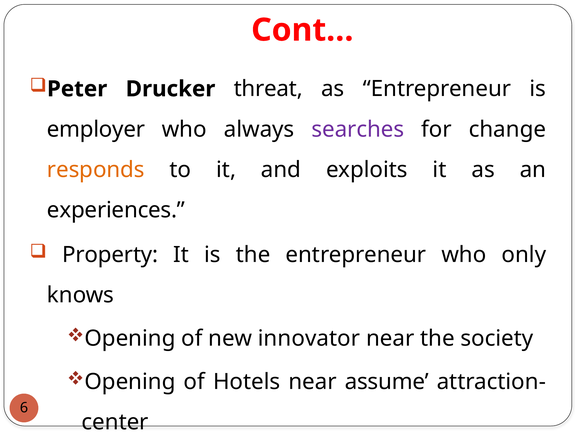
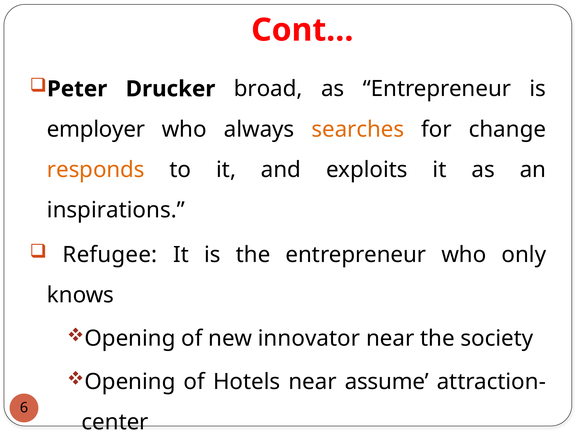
threat: threat -> broad
searches colour: purple -> orange
experiences: experiences -> inspirations
Property: Property -> Refugee
